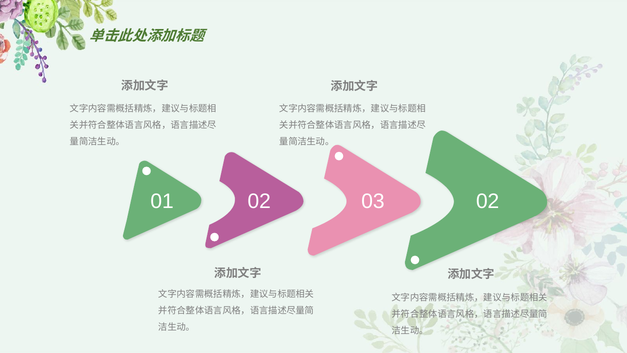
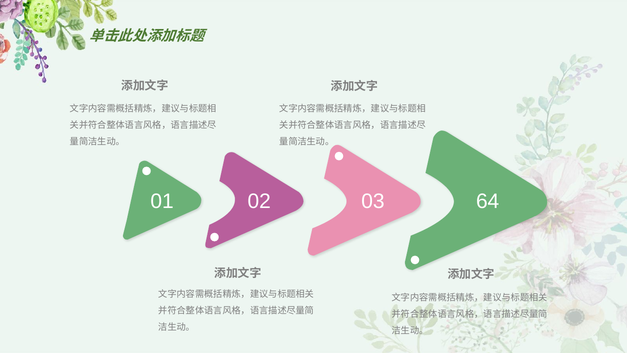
01 02: 02 -> 64
